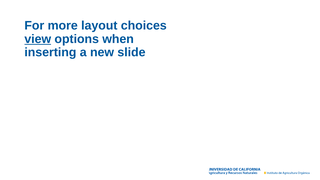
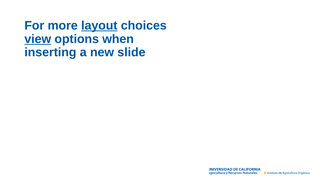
layout underline: none -> present
